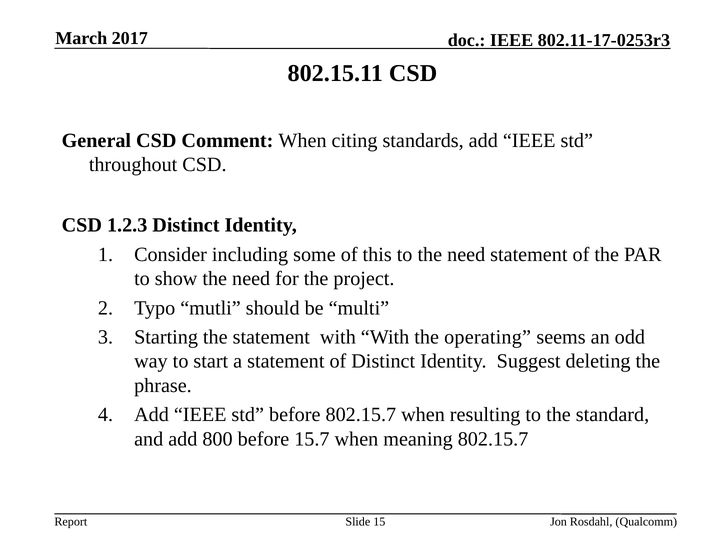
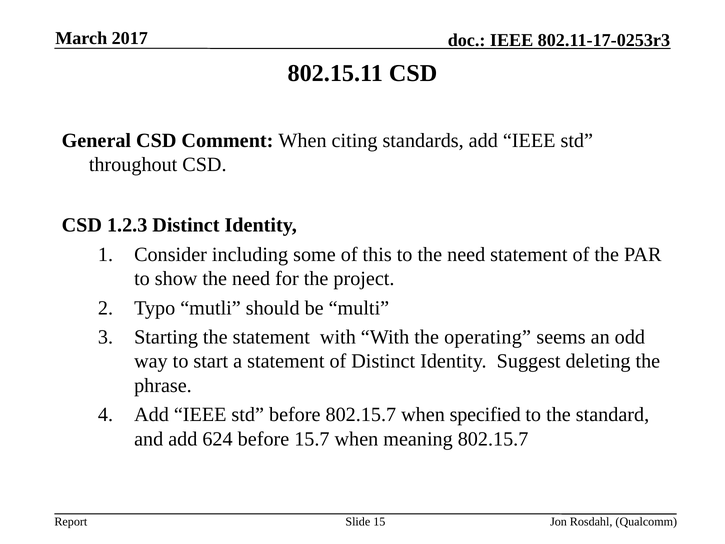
resulting: resulting -> specified
800: 800 -> 624
